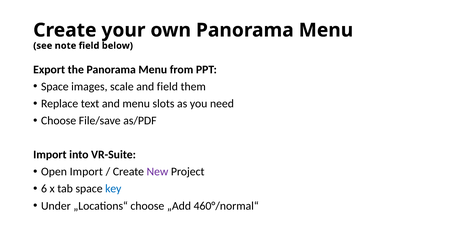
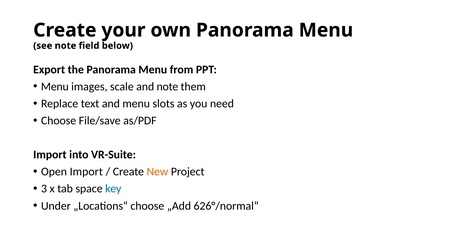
Space at (55, 86): Space -> Menu
and field: field -> note
New colour: purple -> orange
6: 6 -> 3
460°/normal“: 460°/normal“ -> 626°/normal“
